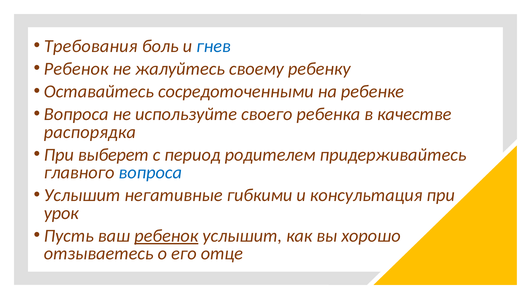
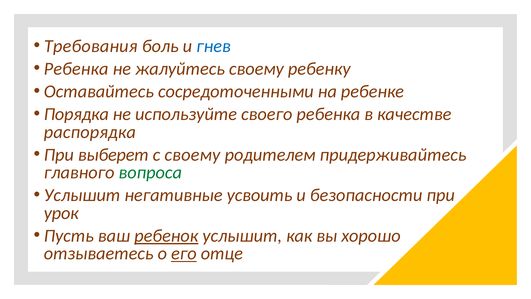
Ребенок at (76, 69): Ребенок -> Ребенка
Вопроса at (76, 114): Вопроса -> Порядка
с период: период -> своему
вопроса at (150, 172) colour: blue -> green
гибкими: гибкими -> усвоить
консультация: консультация -> безопасности
его underline: none -> present
